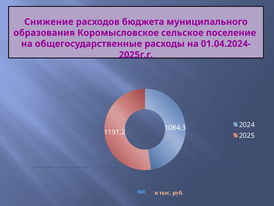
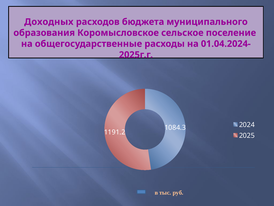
Снижение: Снижение -> Доходных
